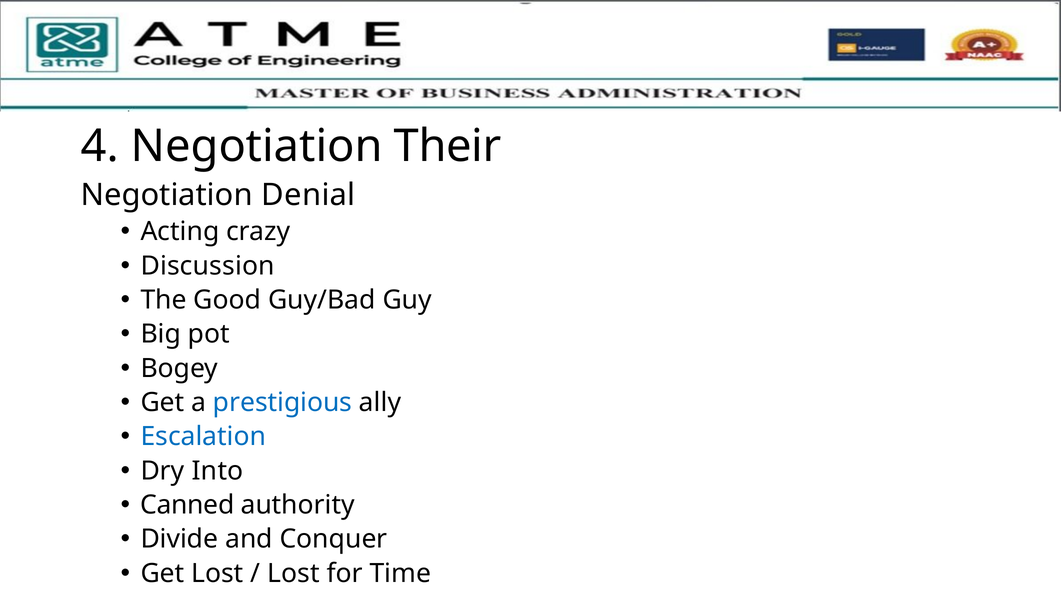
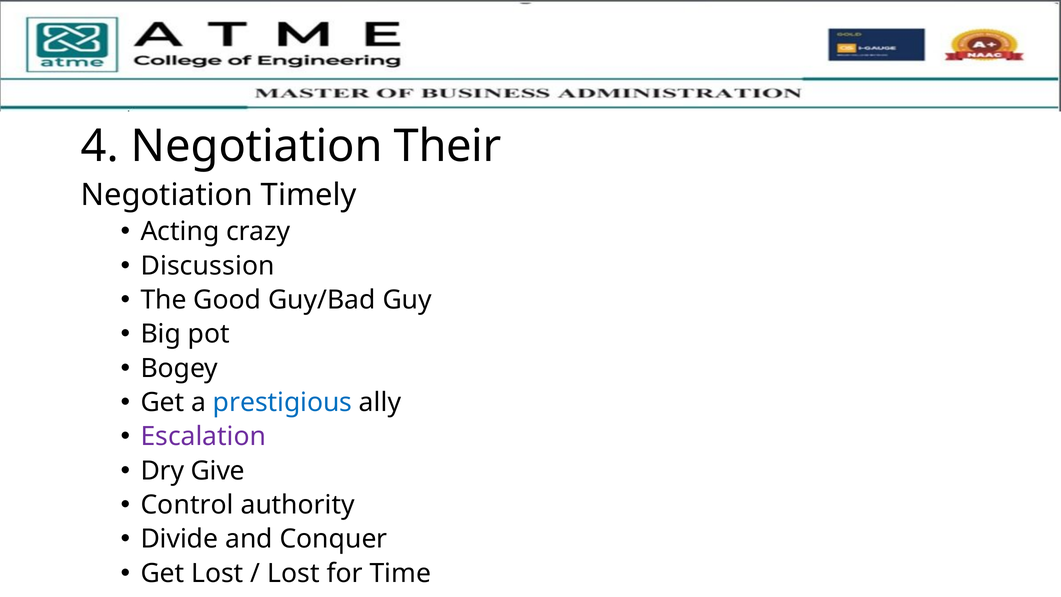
Denial: Denial -> Timely
Escalation colour: blue -> purple
Into: Into -> Give
Canned: Canned -> Control
